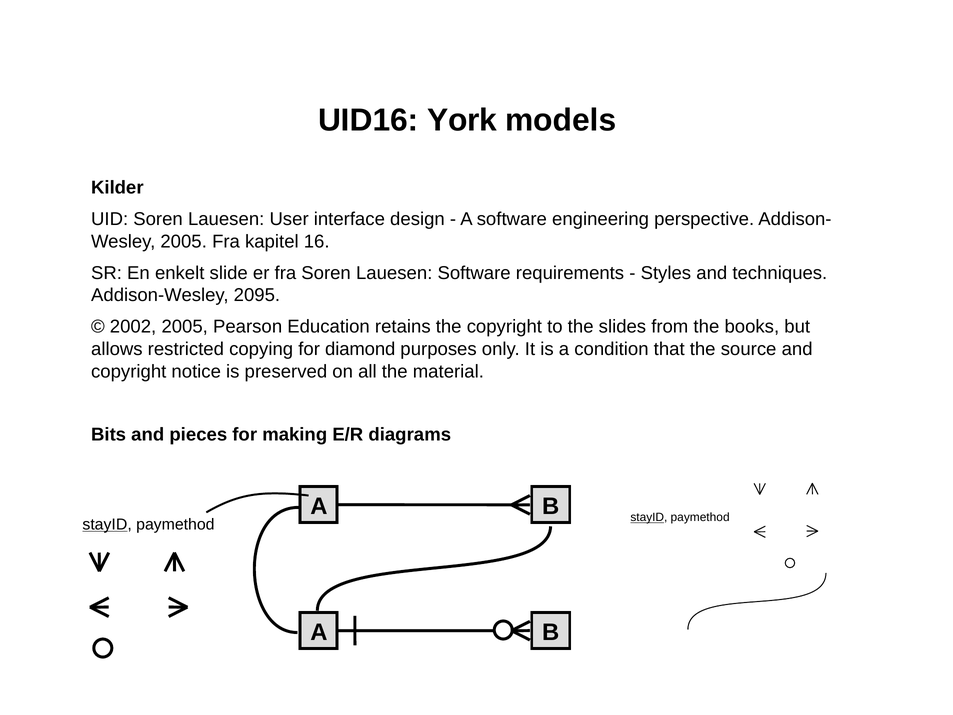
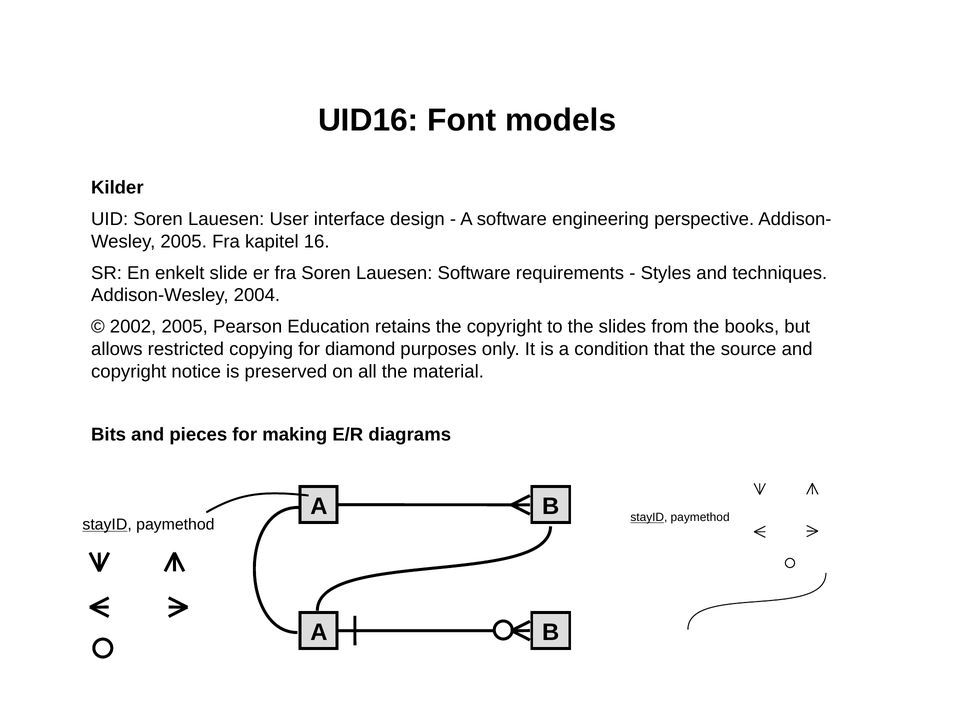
York: York -> Font
2095: 2095 -> 2004
